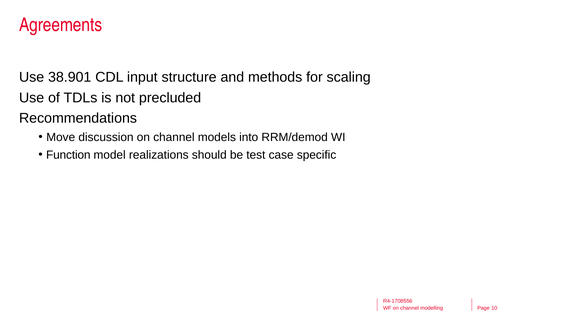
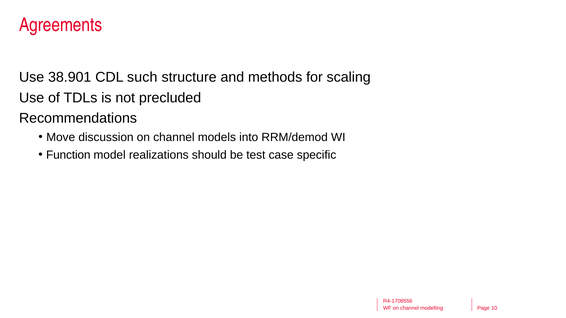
input: input -> such
